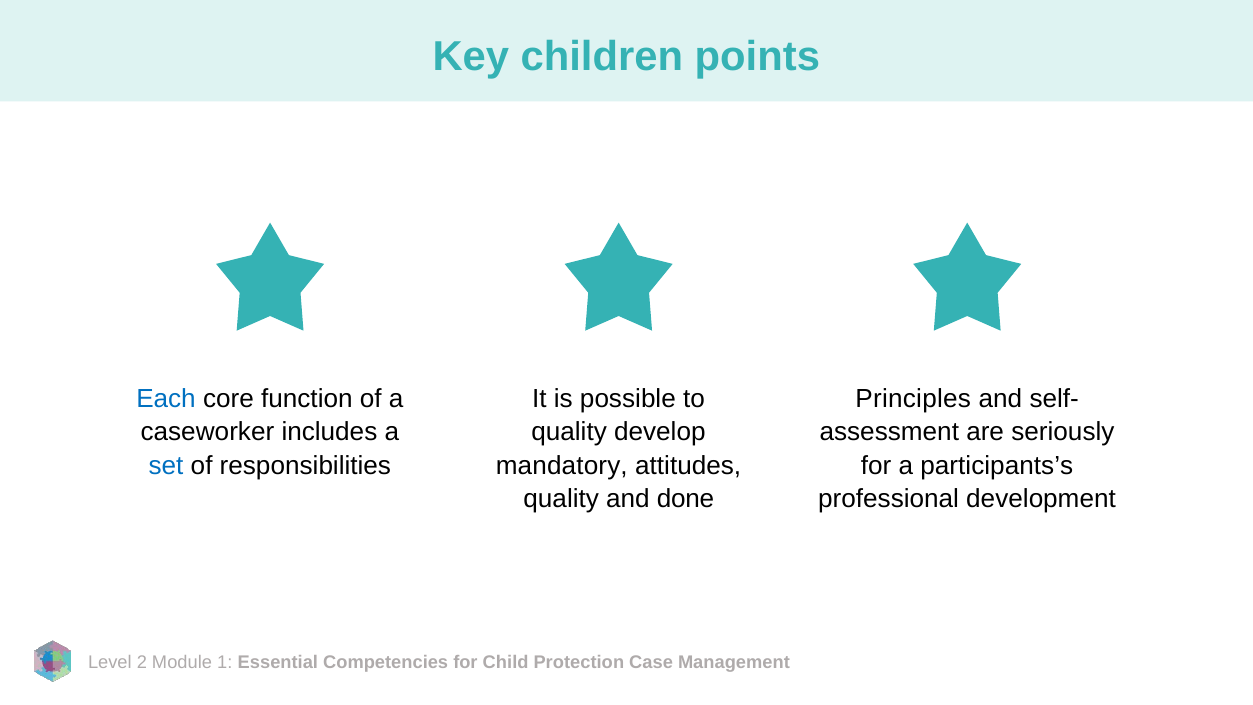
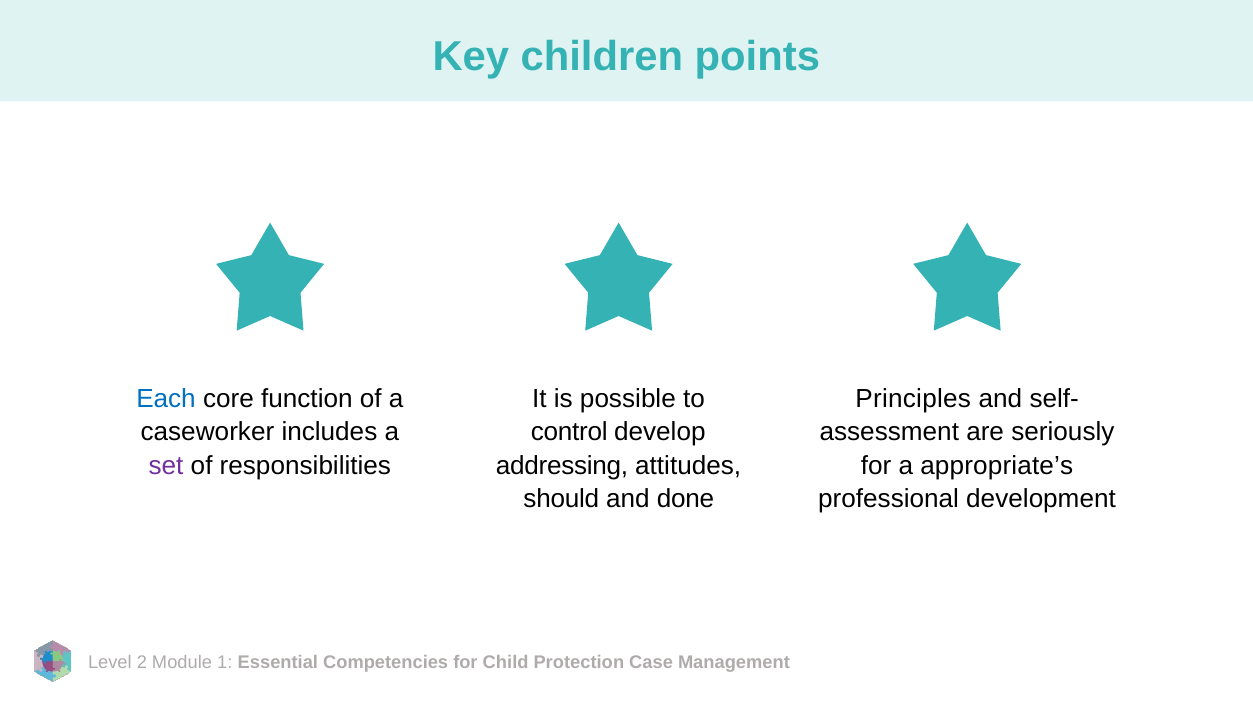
quality at (569, 432): quality -> control
set colour: blue -> purple
mandatory: mandatory -> addressing
participants’s: participants’s -> appropriate’s
quality at (561, 499): quality -> should
